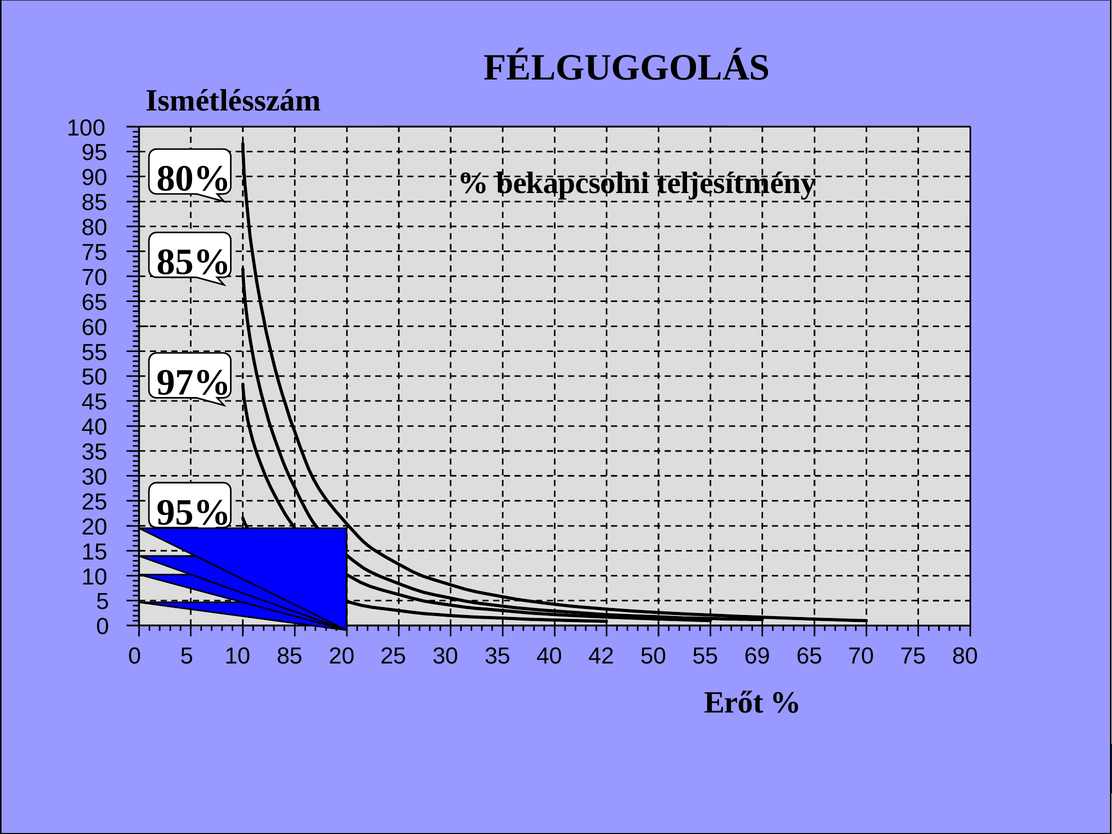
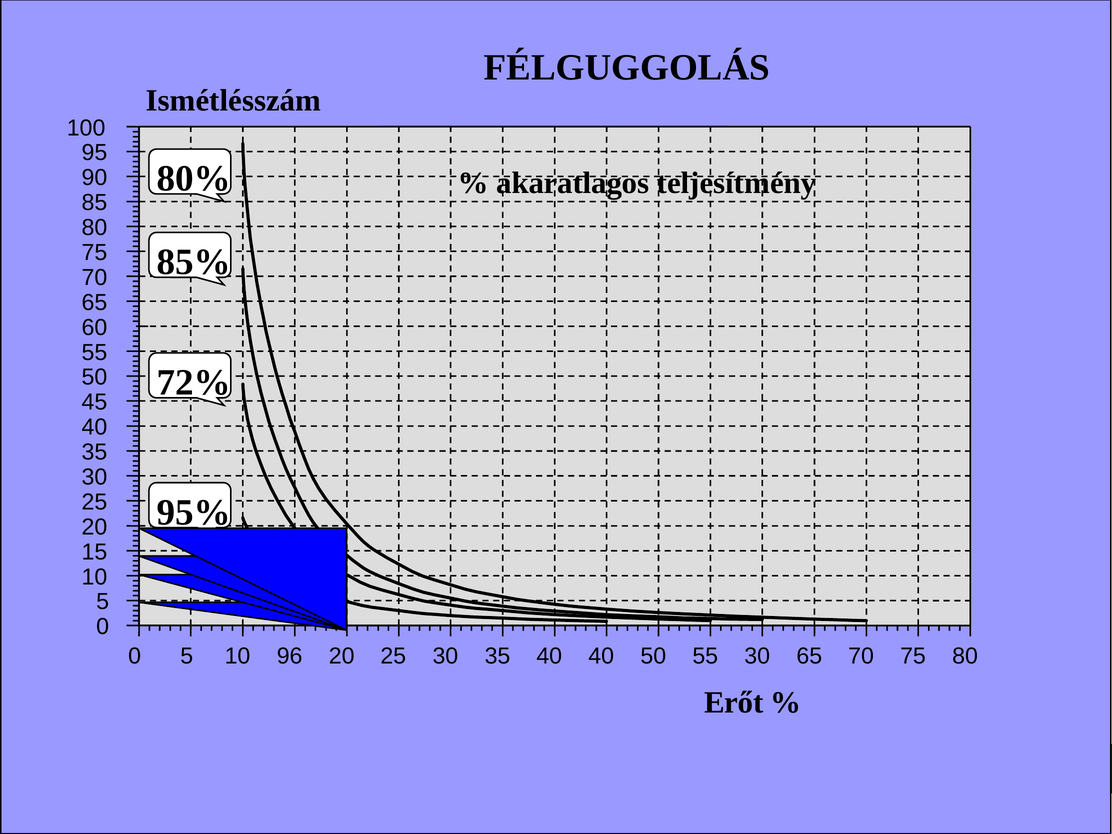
bekapcsolni: bekapcsolni -> akaratlagos
97%: 97% -> 72%
10 85: 85 -> 96
40 42: 42 -> 40
55 69: 69 -> 30
